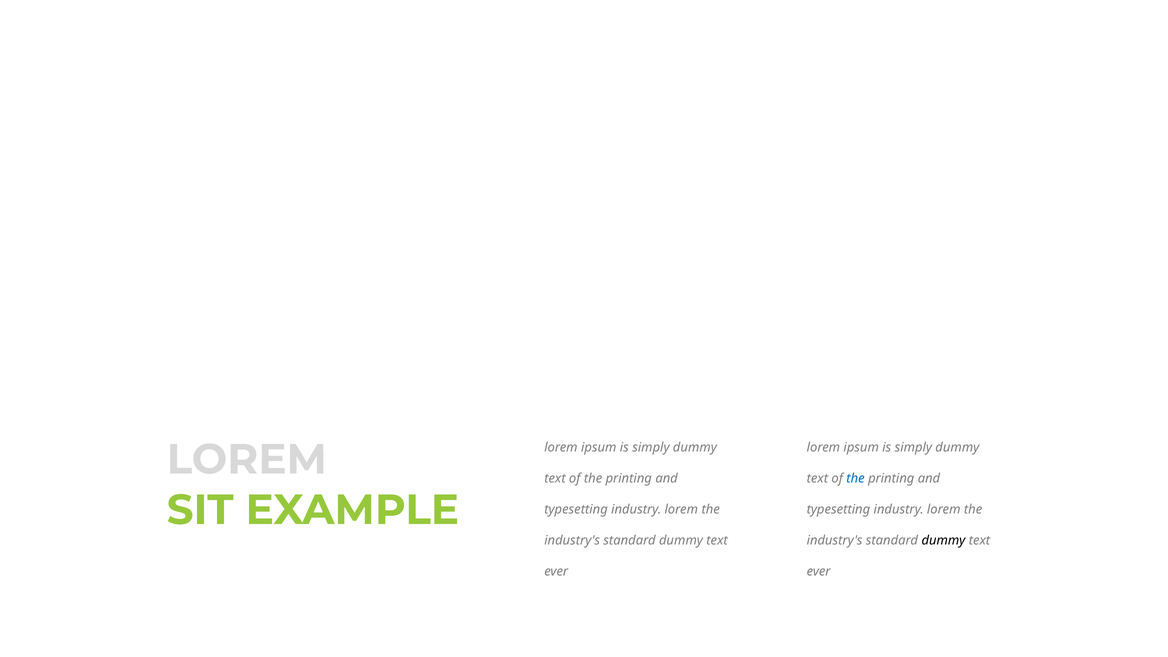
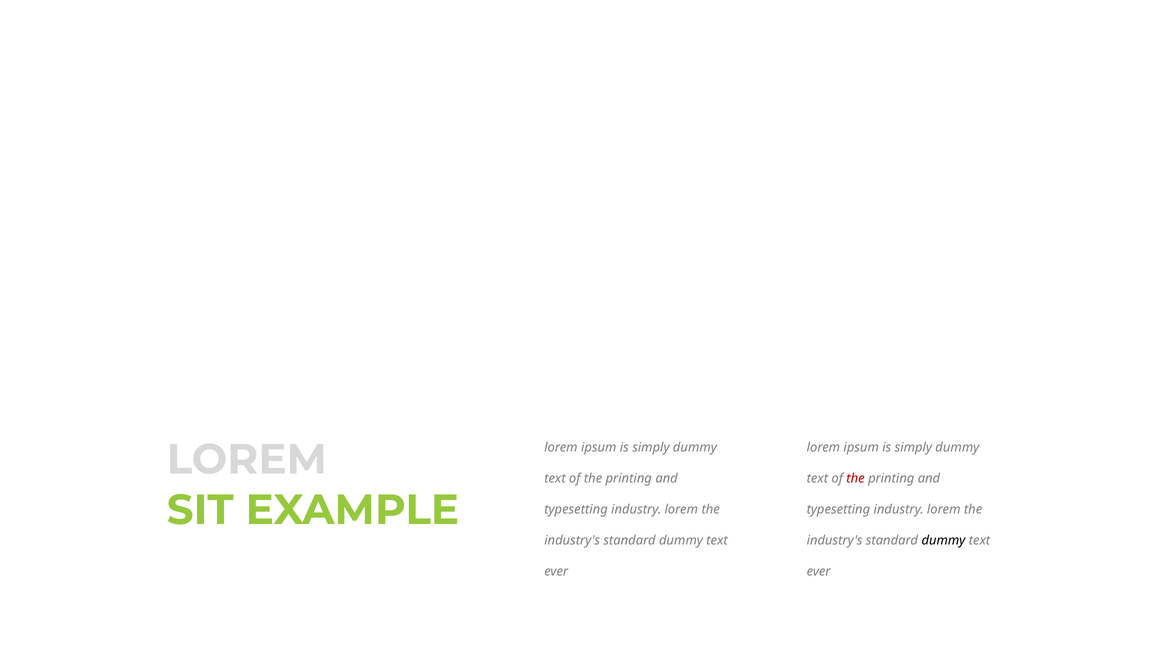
the at (856, 478) colour: blue -> red
